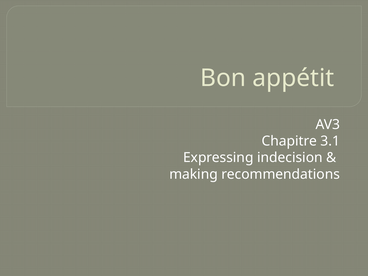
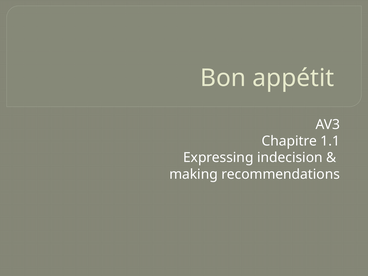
3.1: 3.1 -> 1.1
